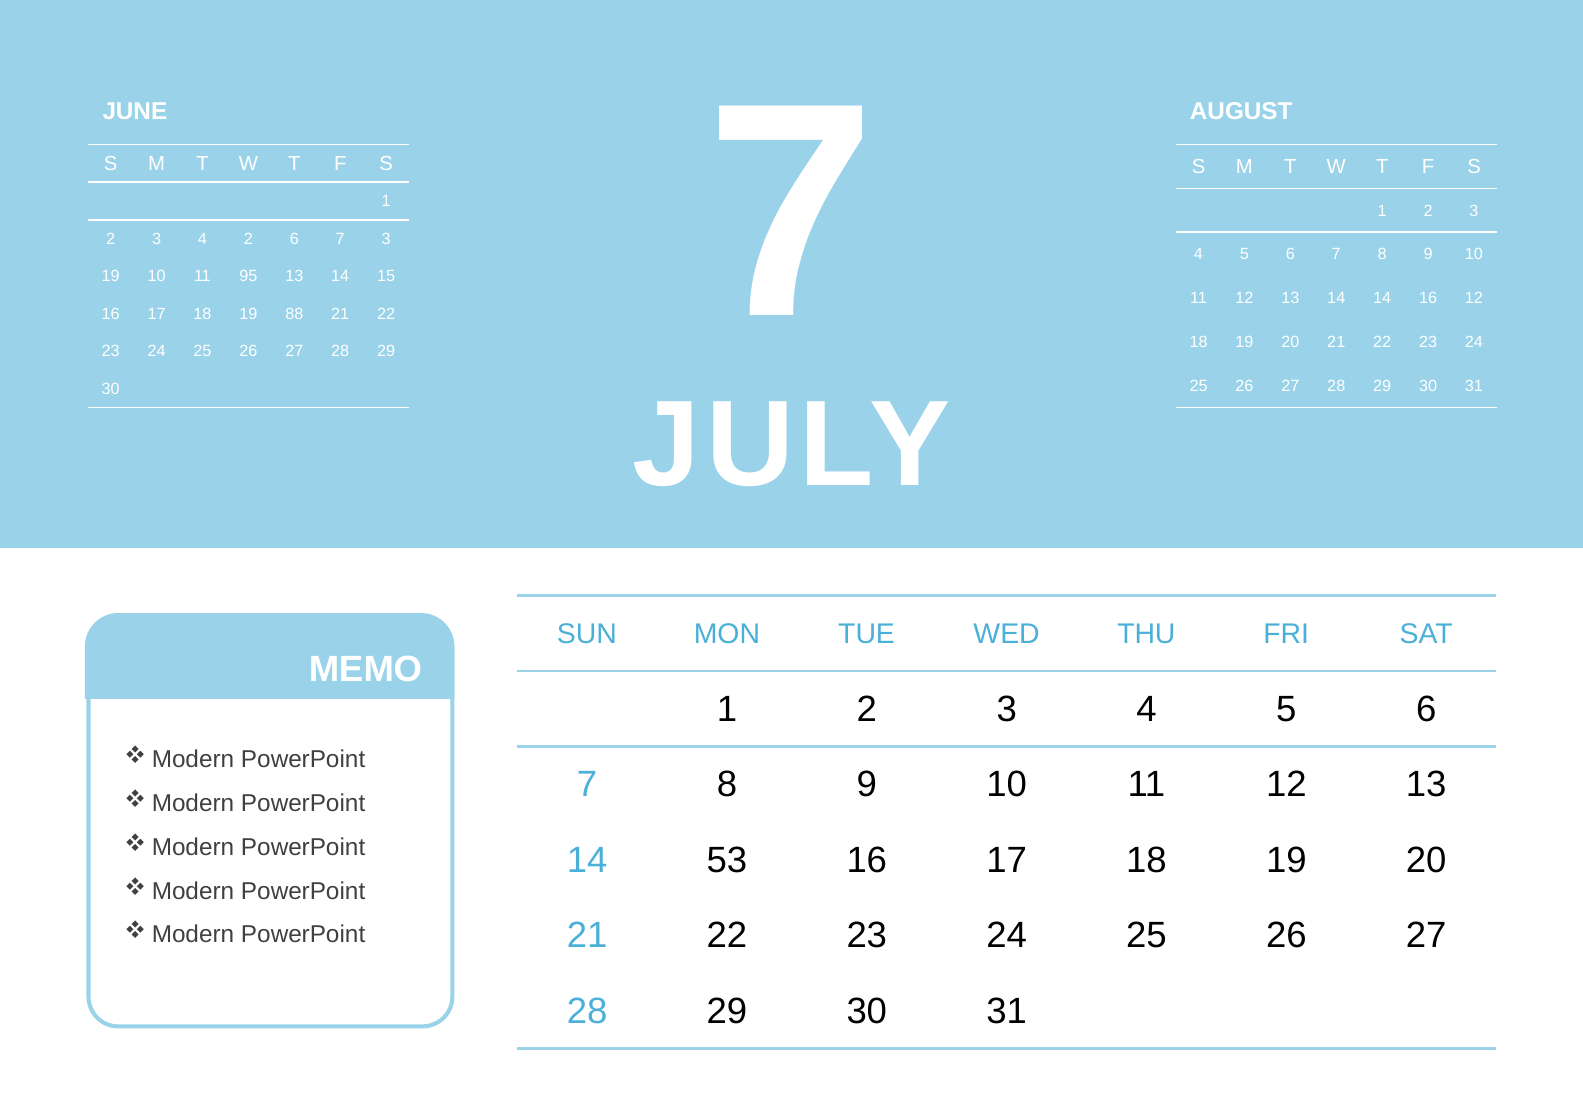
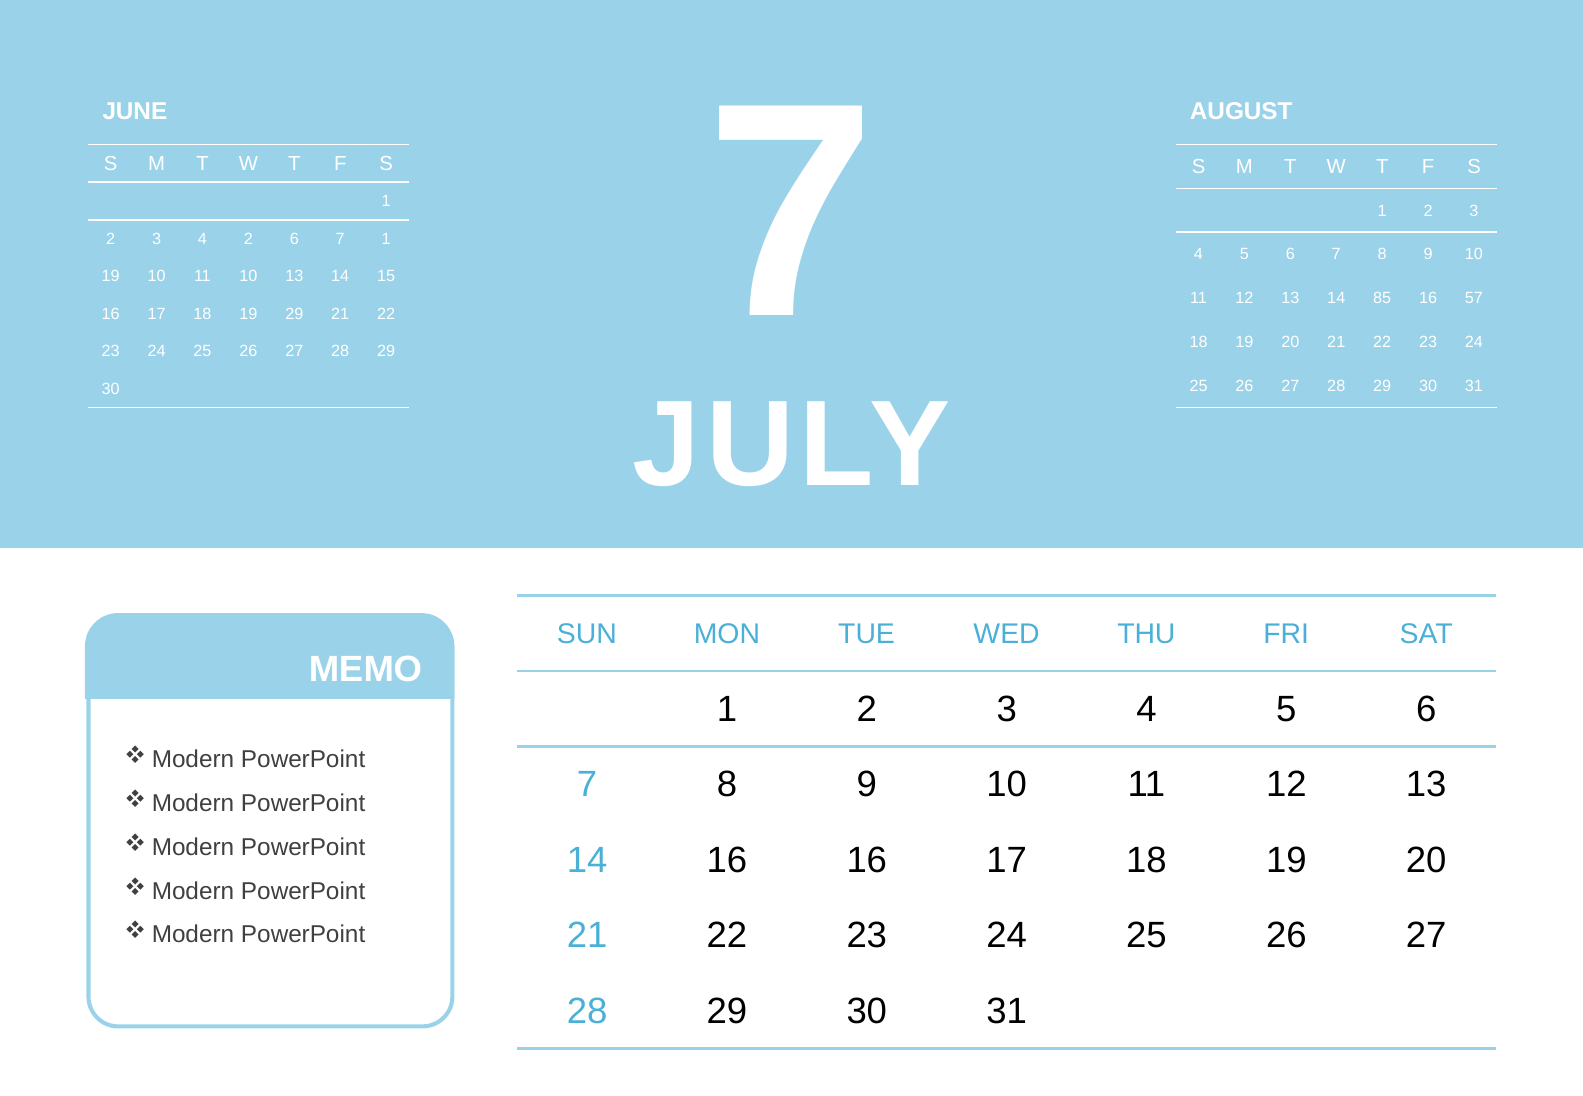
7 3: 3 -> 1
11 95: 95 -> 10
14 14: 14 -> 85
16 12: 12 -> 57
19 88: 88 -> 29
14 53: 53 -> 16
